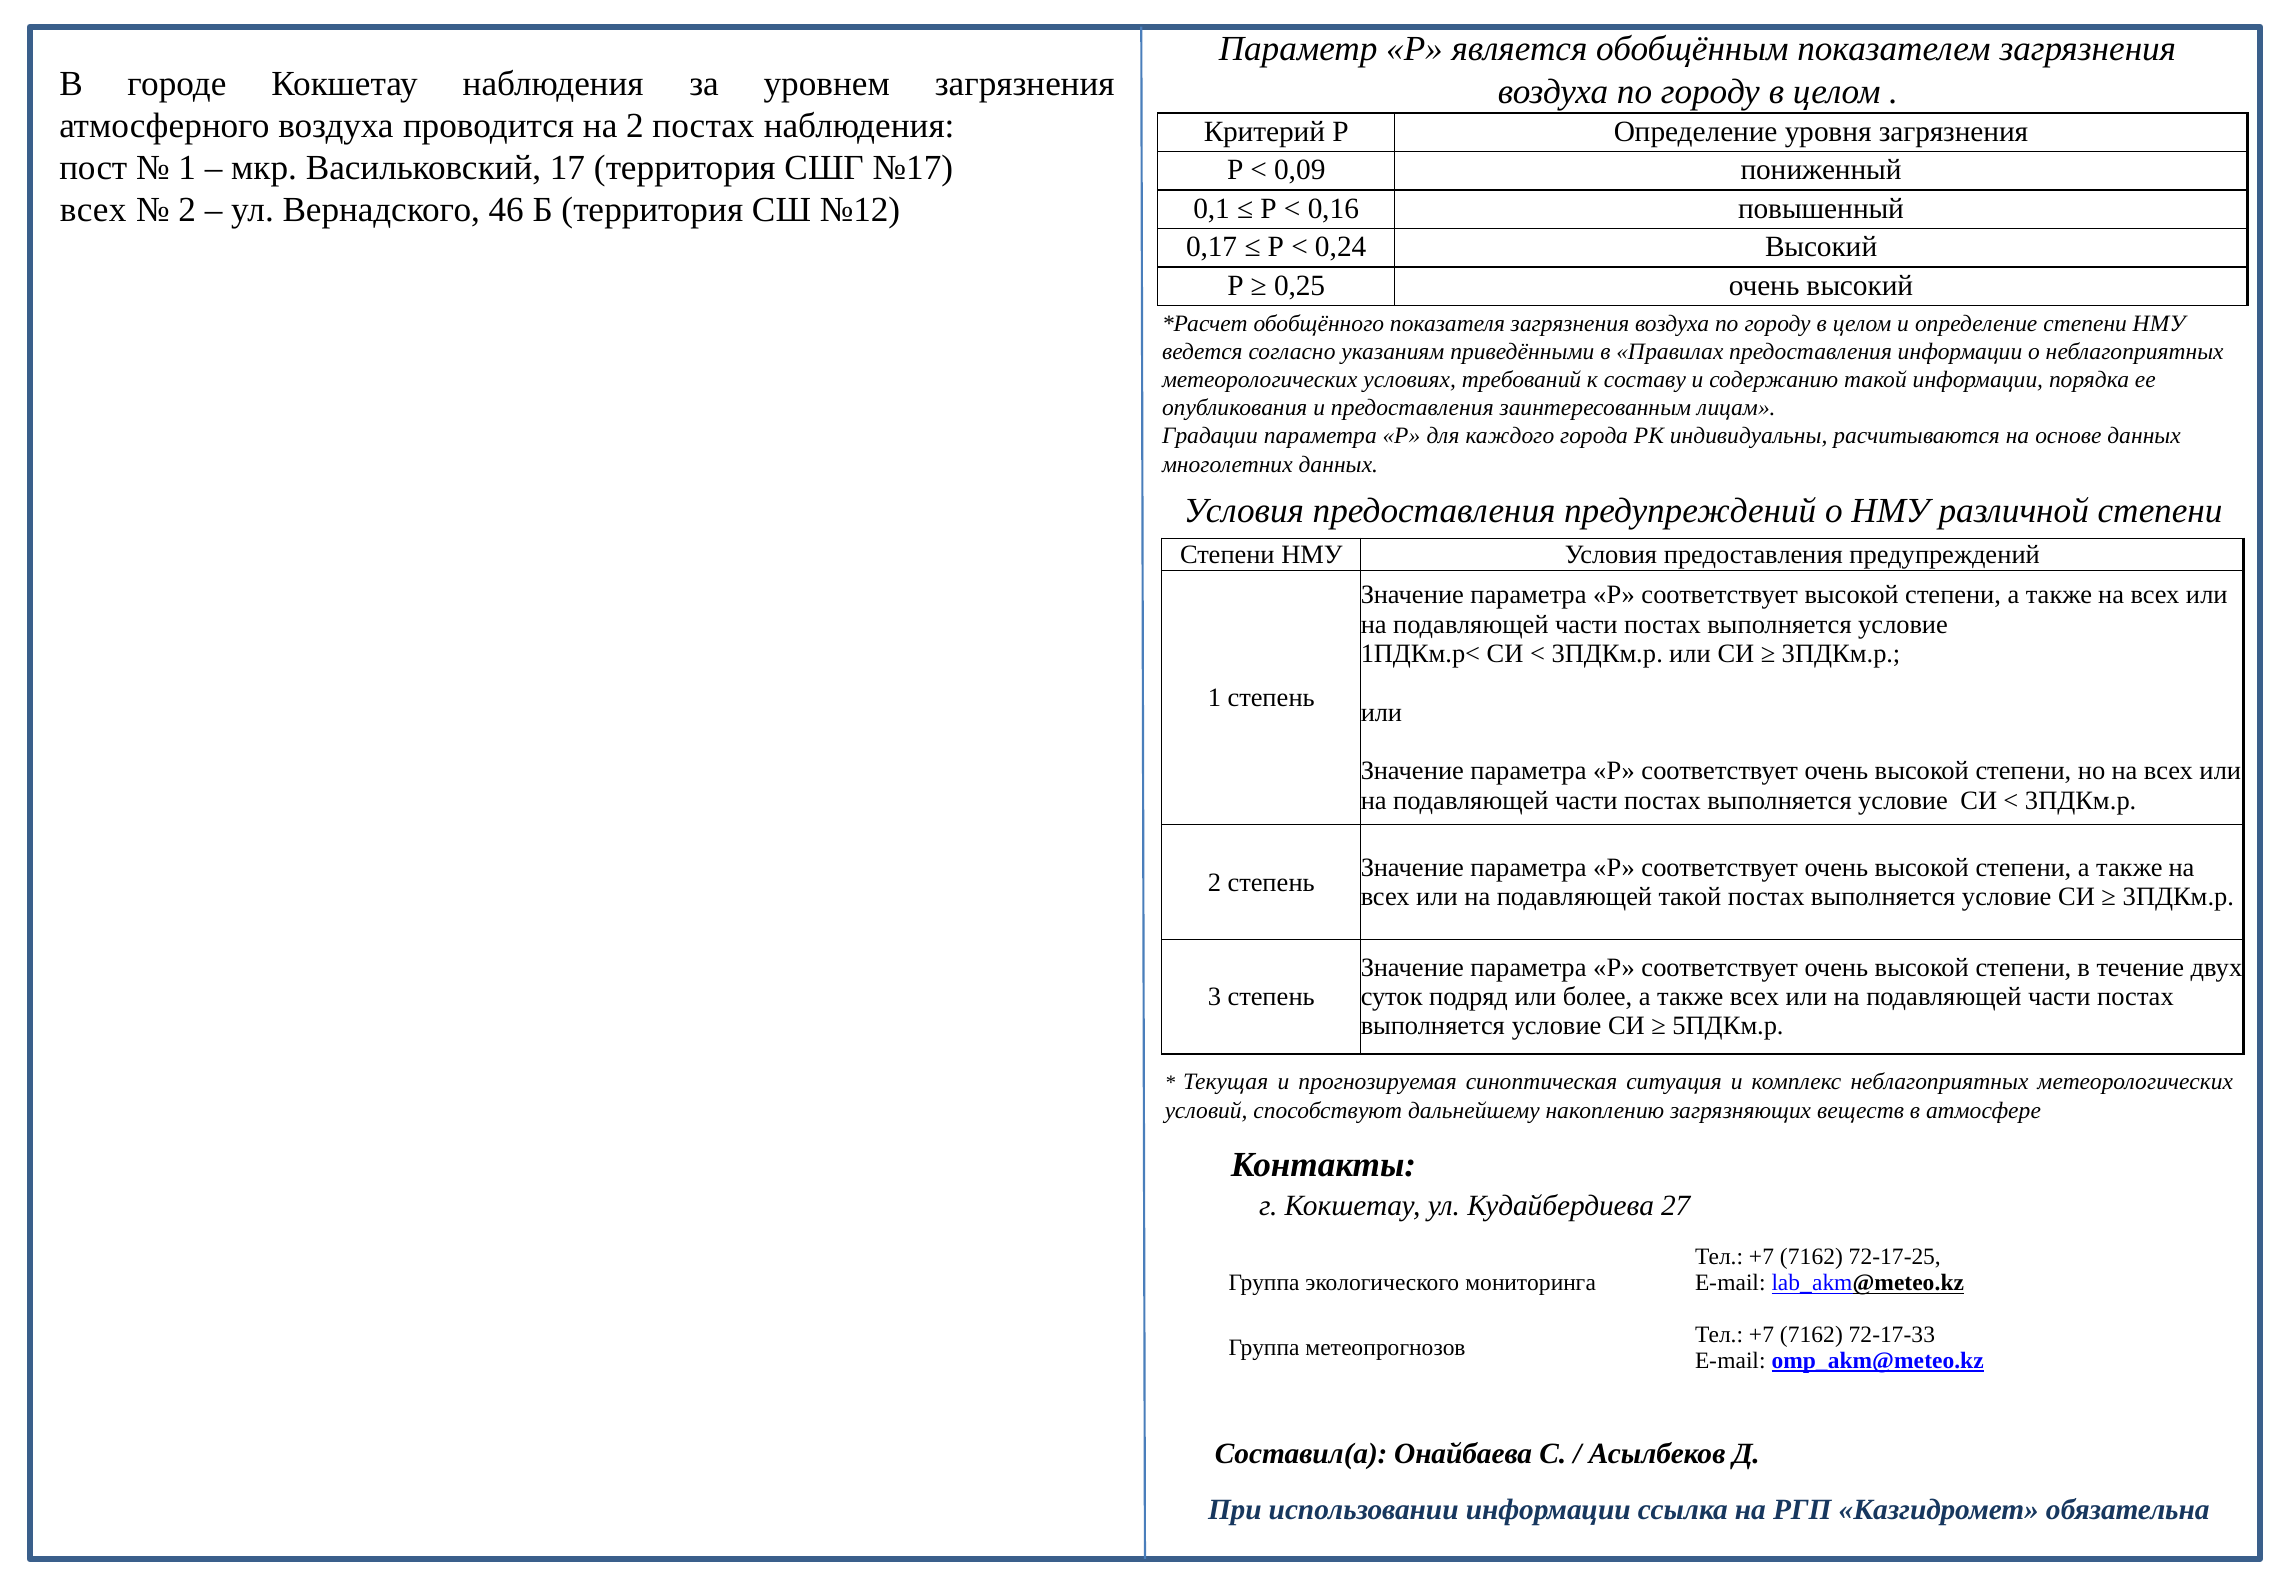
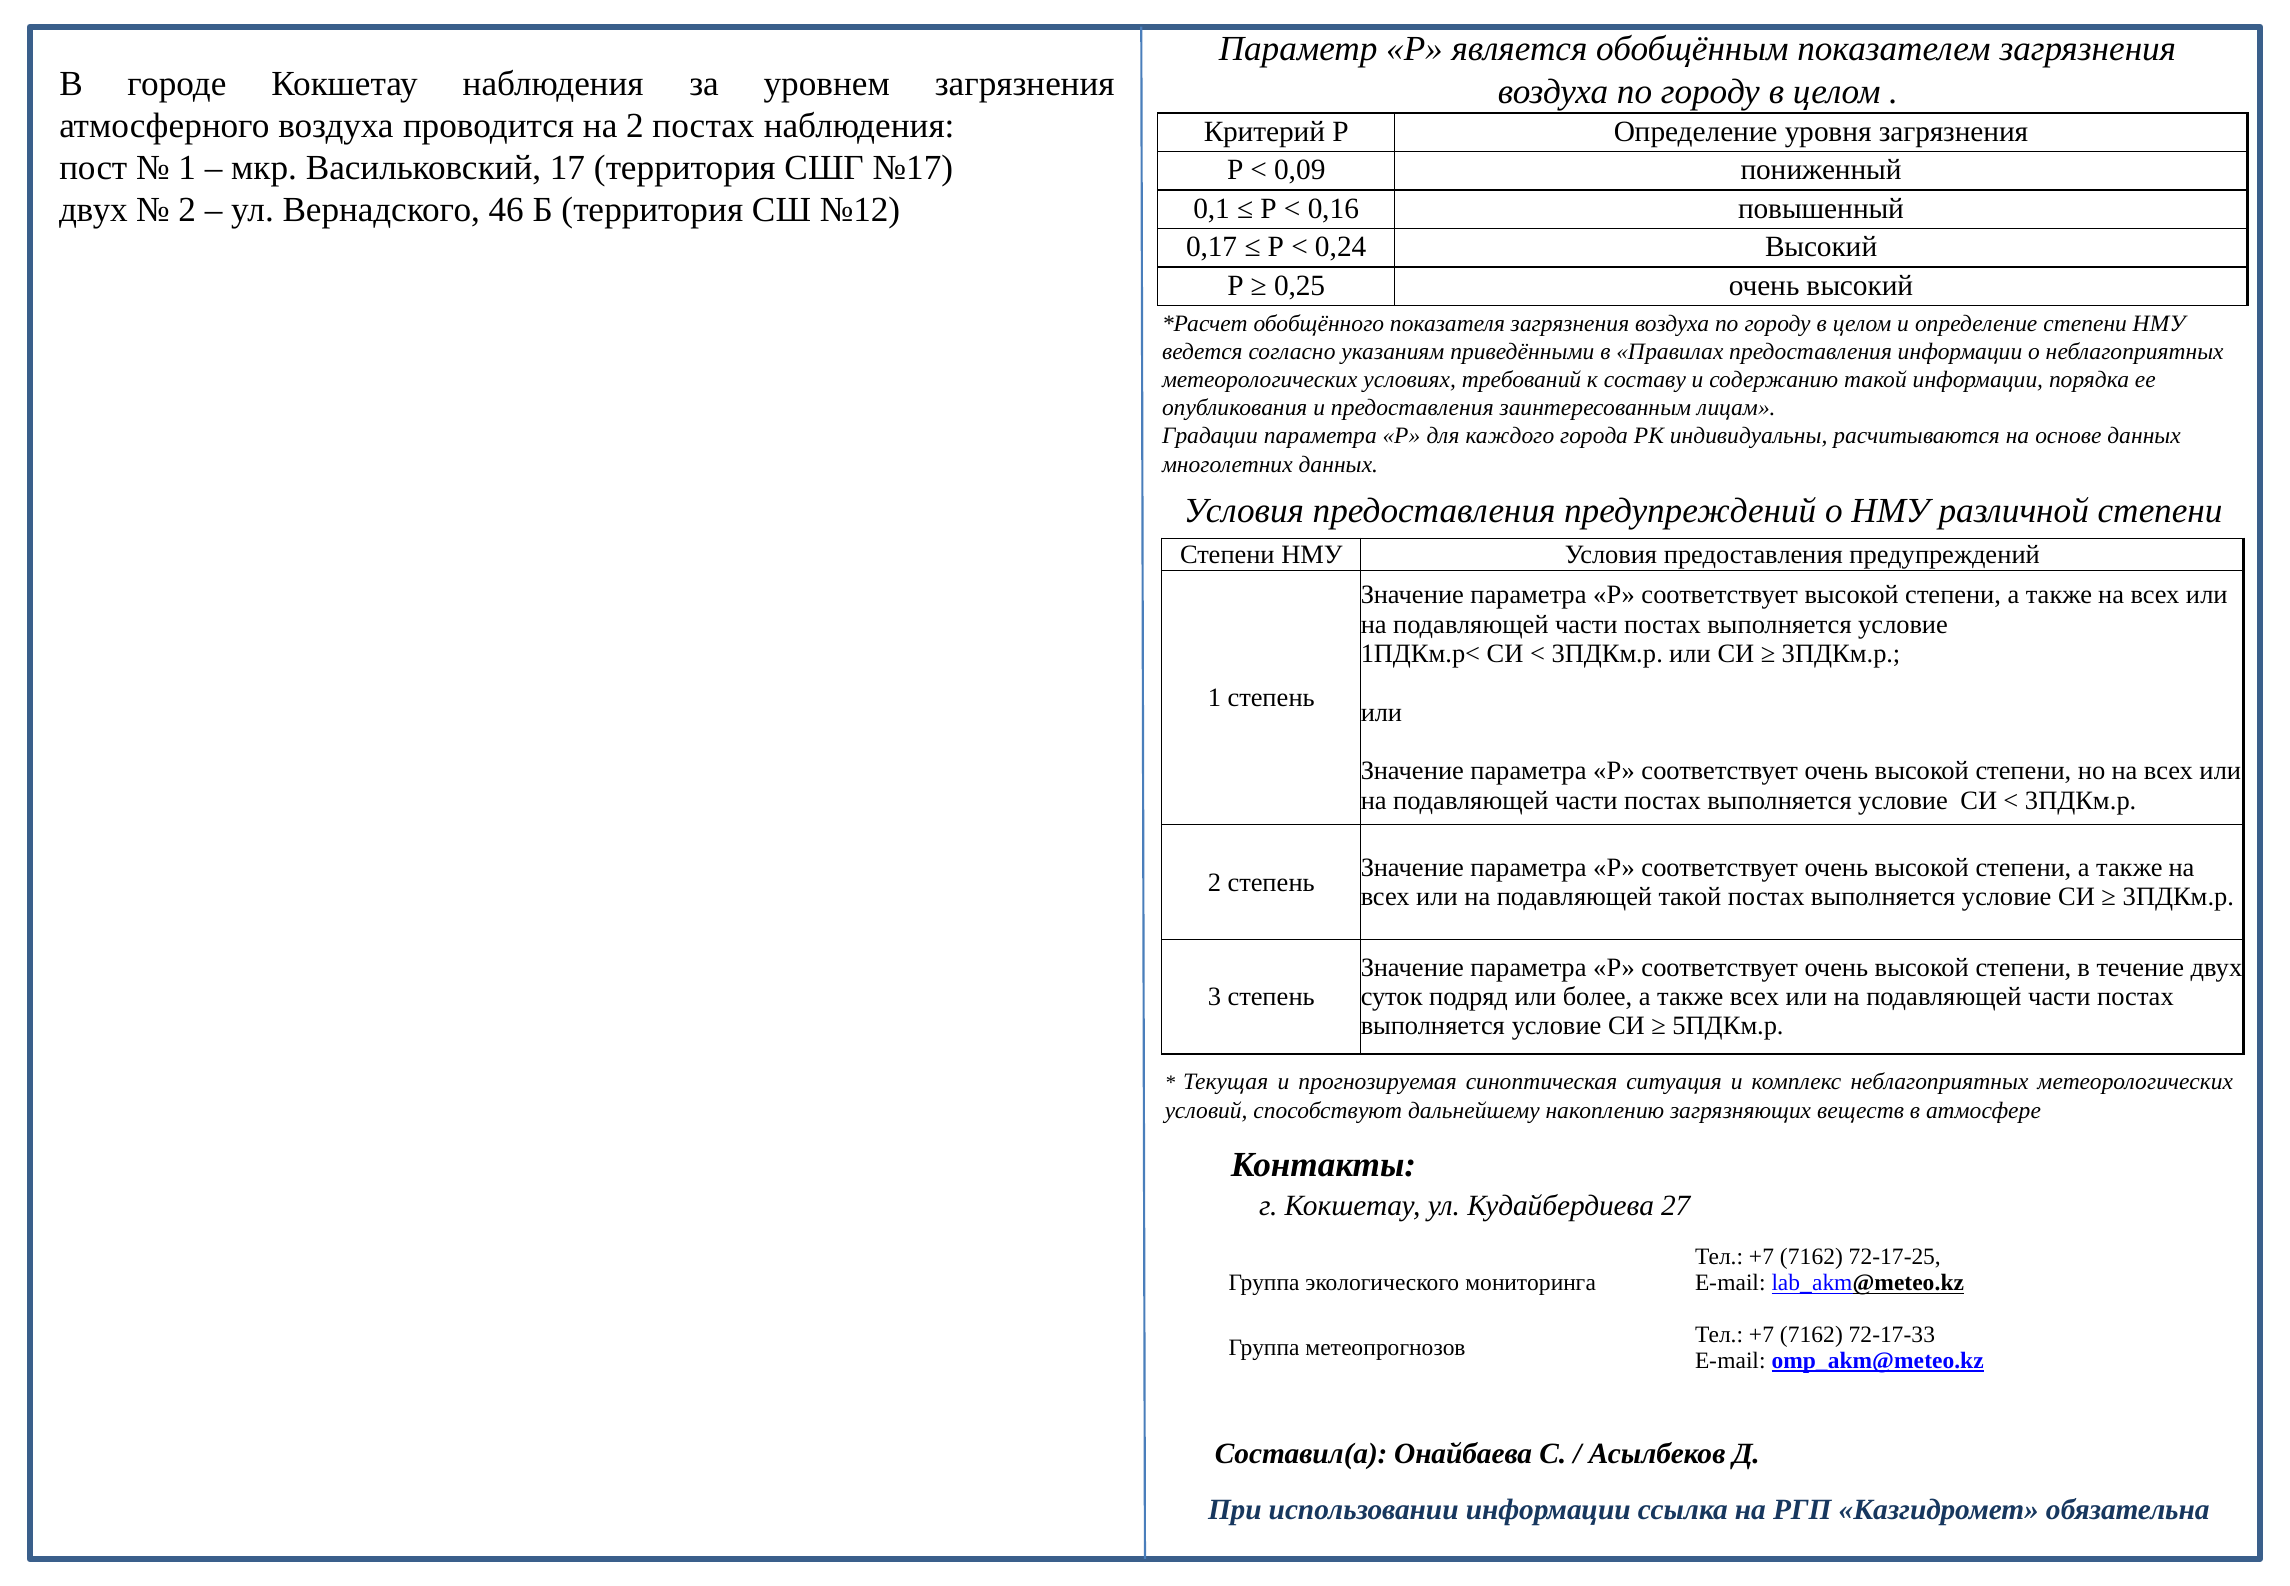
всех at (93, 210): всех -> двух
